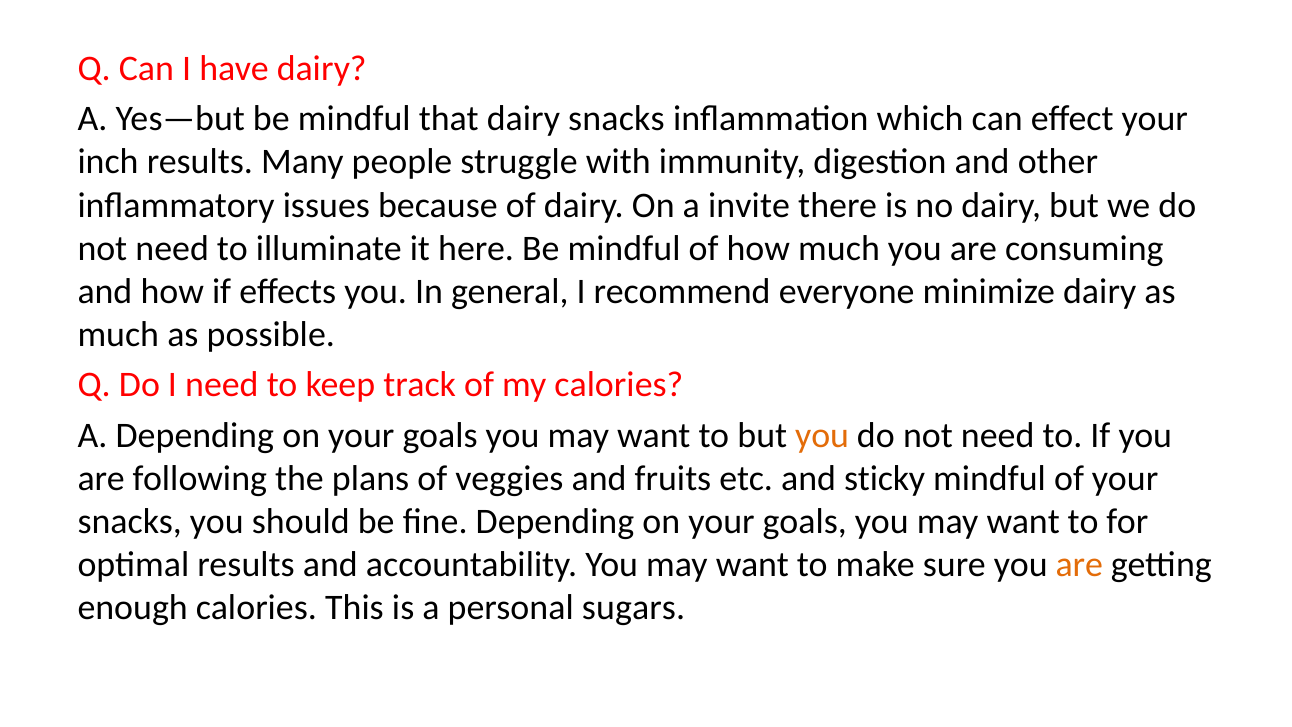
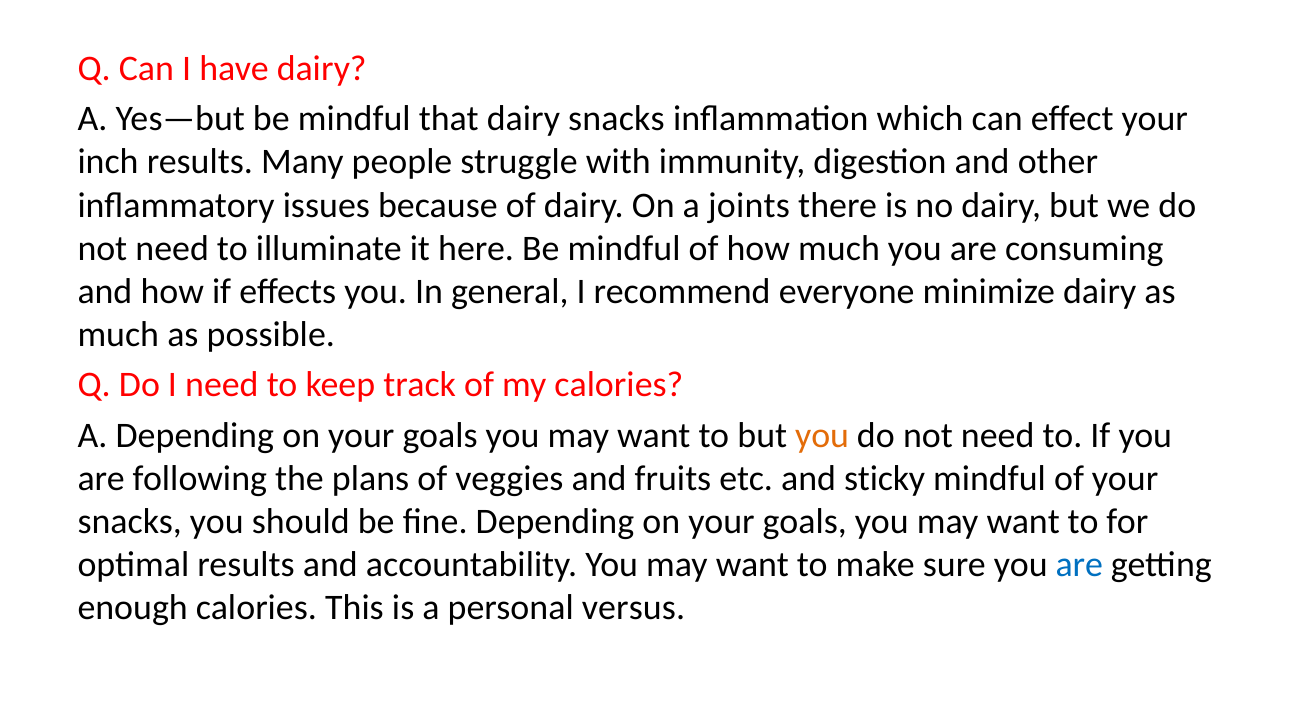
invite: invite -> joints
are at (1079, 565) colour: orange -> blue
sugars: sugars -> versus
